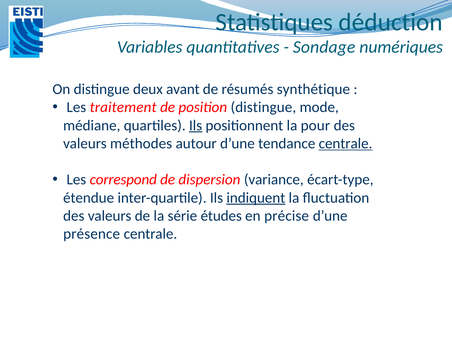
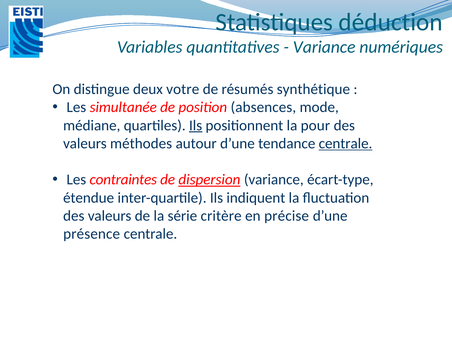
Sondage at (324, 47): Sondage -> Variance
avant: avant -> votre
traitement: traitement -> simultanée
position distingue: distingue -> absences
correspond: correspond -> contraintes
dispersion underline: none -> present
indiquent underline: present -> none
études: études -> critère
